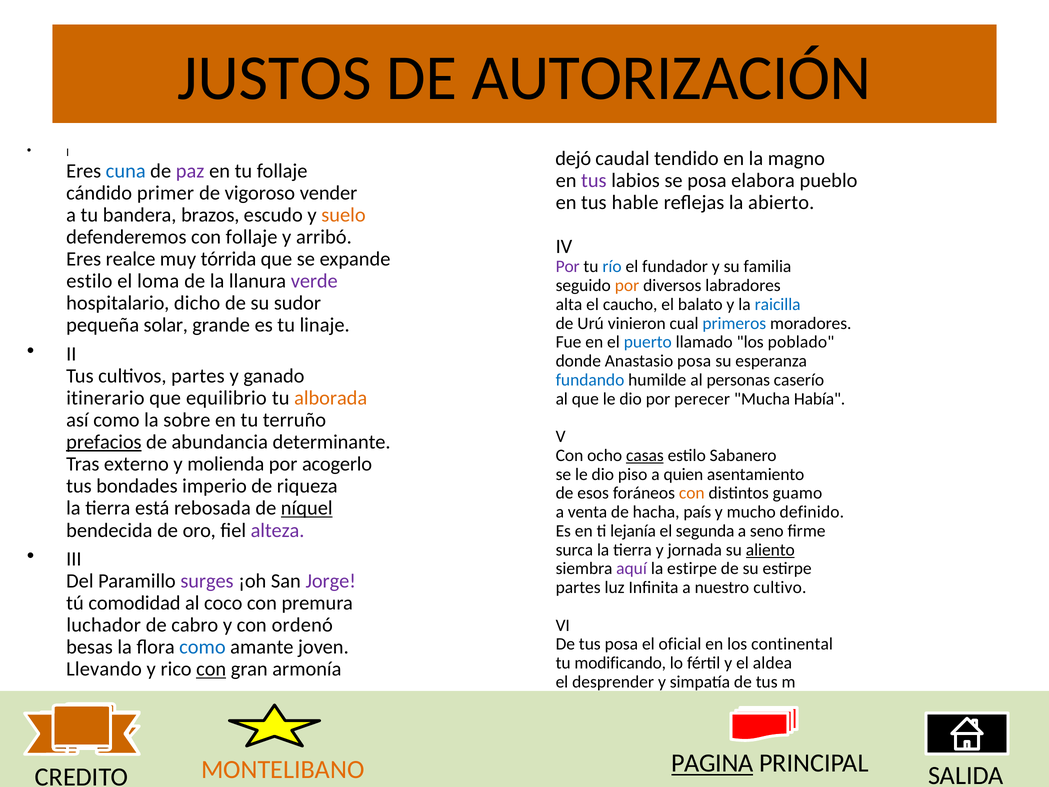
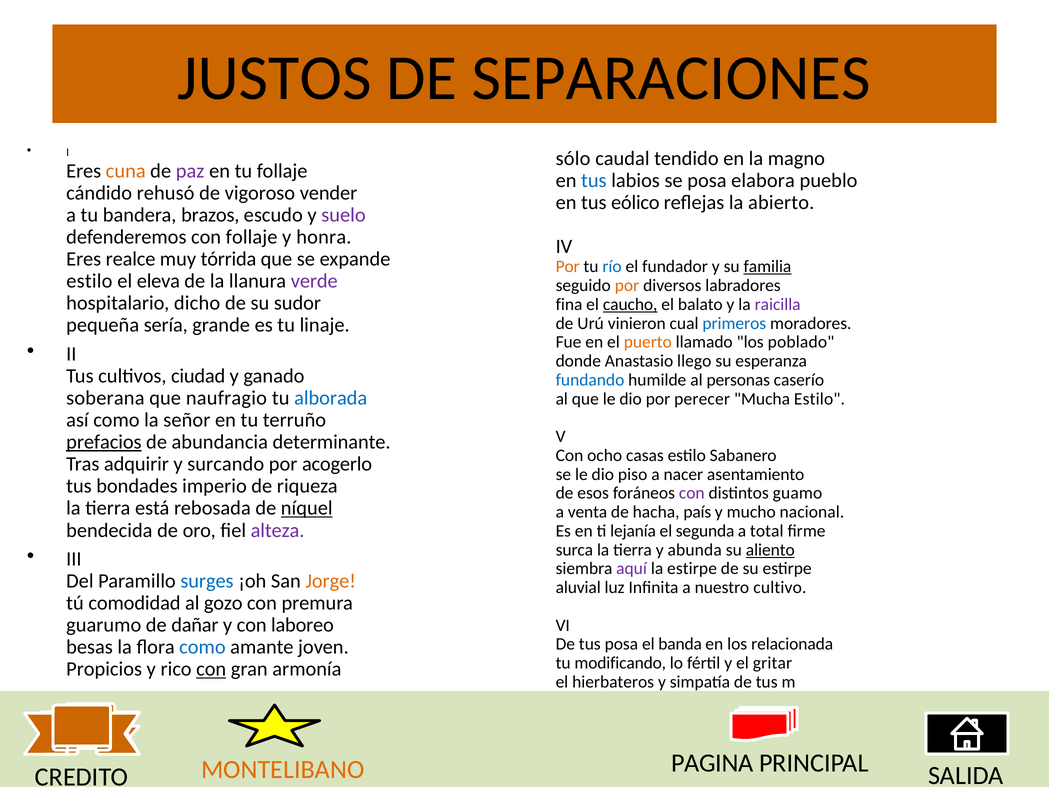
AUTORIZACIÓN: AUTORIZACIÓN -> SEPARACIONES
dejó: dejó -> sólo
cuna colour: blue -> orange
tus at (594, 180) colour: purple -> blue
primer: primer -> rehusó
hable: hable -> eólico
suelo colour: orange -> purple
arribó: arribó -> honra
Por at (568, 267) colour: purple -> orange
familia underline: none -> present
loma: loma -> eleva
alta: alta -> fina
caucho underline: none -> present
raicilla colour: blue -> purple
solar: solar -> sería
puerto colour: blue -> orange
Anastasio posa: posa -> llego
cultivos partes: partes -> ciudad
itinerario: itinerario -> soberana
equilibrio: equilibrio -> naufragio
alborada colour: orange -> blue
Mucha Había: Había -> Estilo
sobre: sobre -> señor
casas underline: present -> none
externo: externo -> adquirir
molienda: molienda -> surcando
quien: quien -> nacer
con at (692, 493) colour: orange -> purple
definido: definido -> nacional
seno: seno -> total
jornada: jornada -> abunda
surges colour: purple -> blue
Jorge colour: purple -> orange
partes at (578, 587): partes -> aluvial
coco: coco -> gozo
luchador: luchador -> guarumo
cabro: cabro -> dañar
ordenó: ordenó -> laboreo
oficial: oficial -> banda
continental: continental -> relacionada
aldea: aldea -> gritar
Llevando: Llevando -> Propicios
desprender: desprender -> hierbateros
PAGINA underline: present -> none
